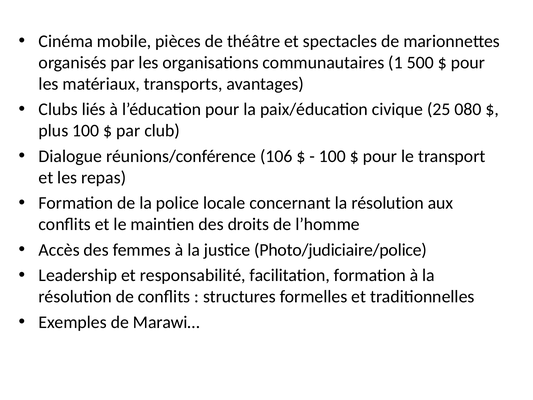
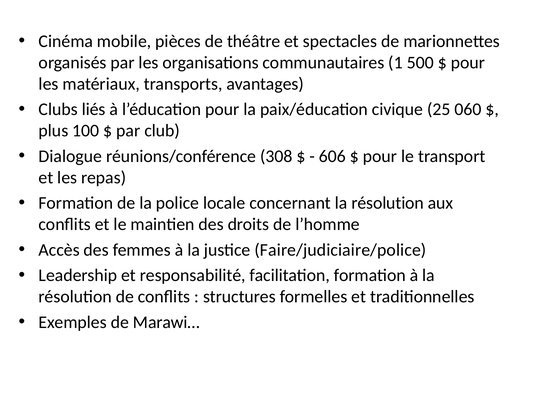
080: 080 -> 060
106: 106 -> 308
100 at (332, 156): 100 -> 606
Photo/judiciaire/police: Photo/judiciaire/police -> Faire/judiciaire/police
